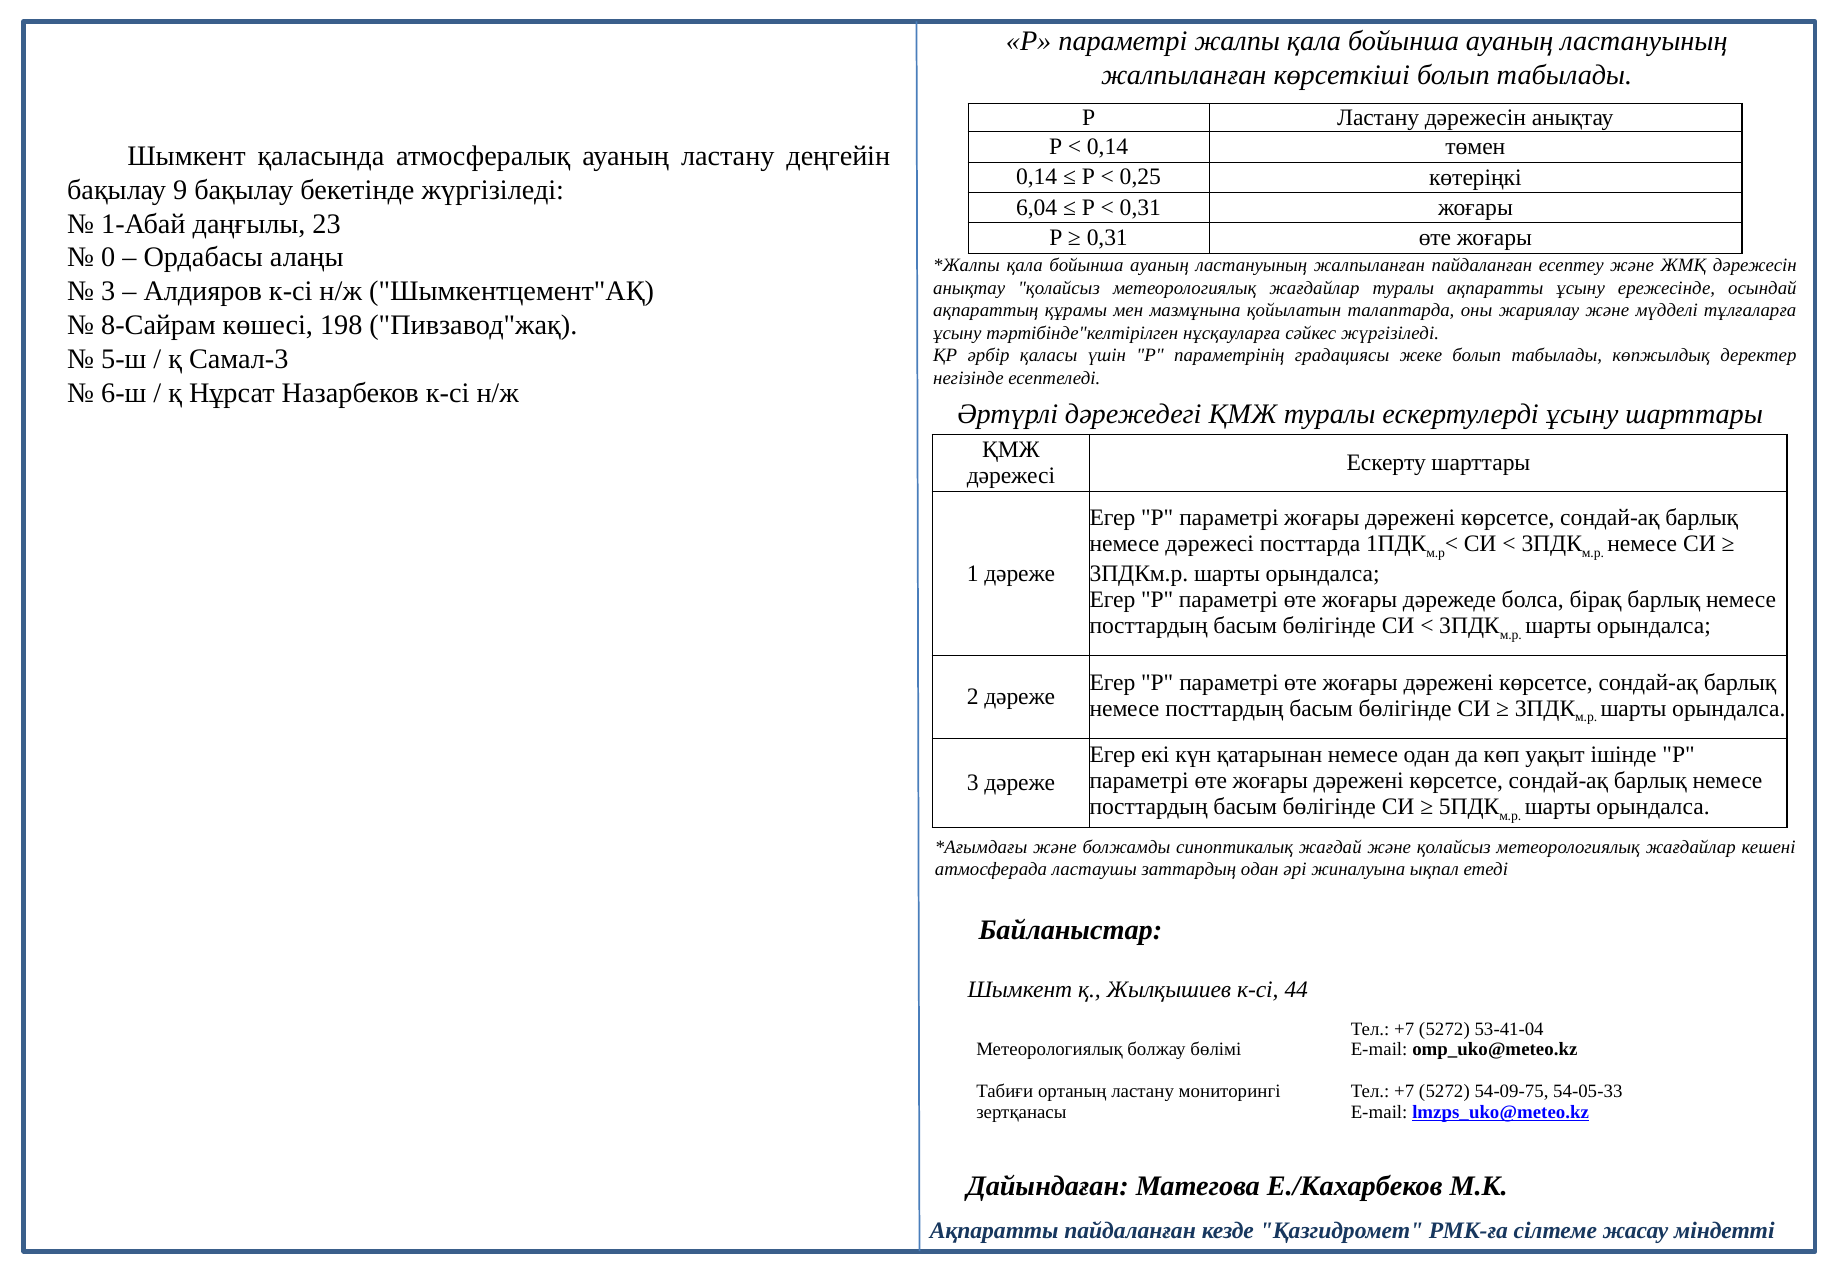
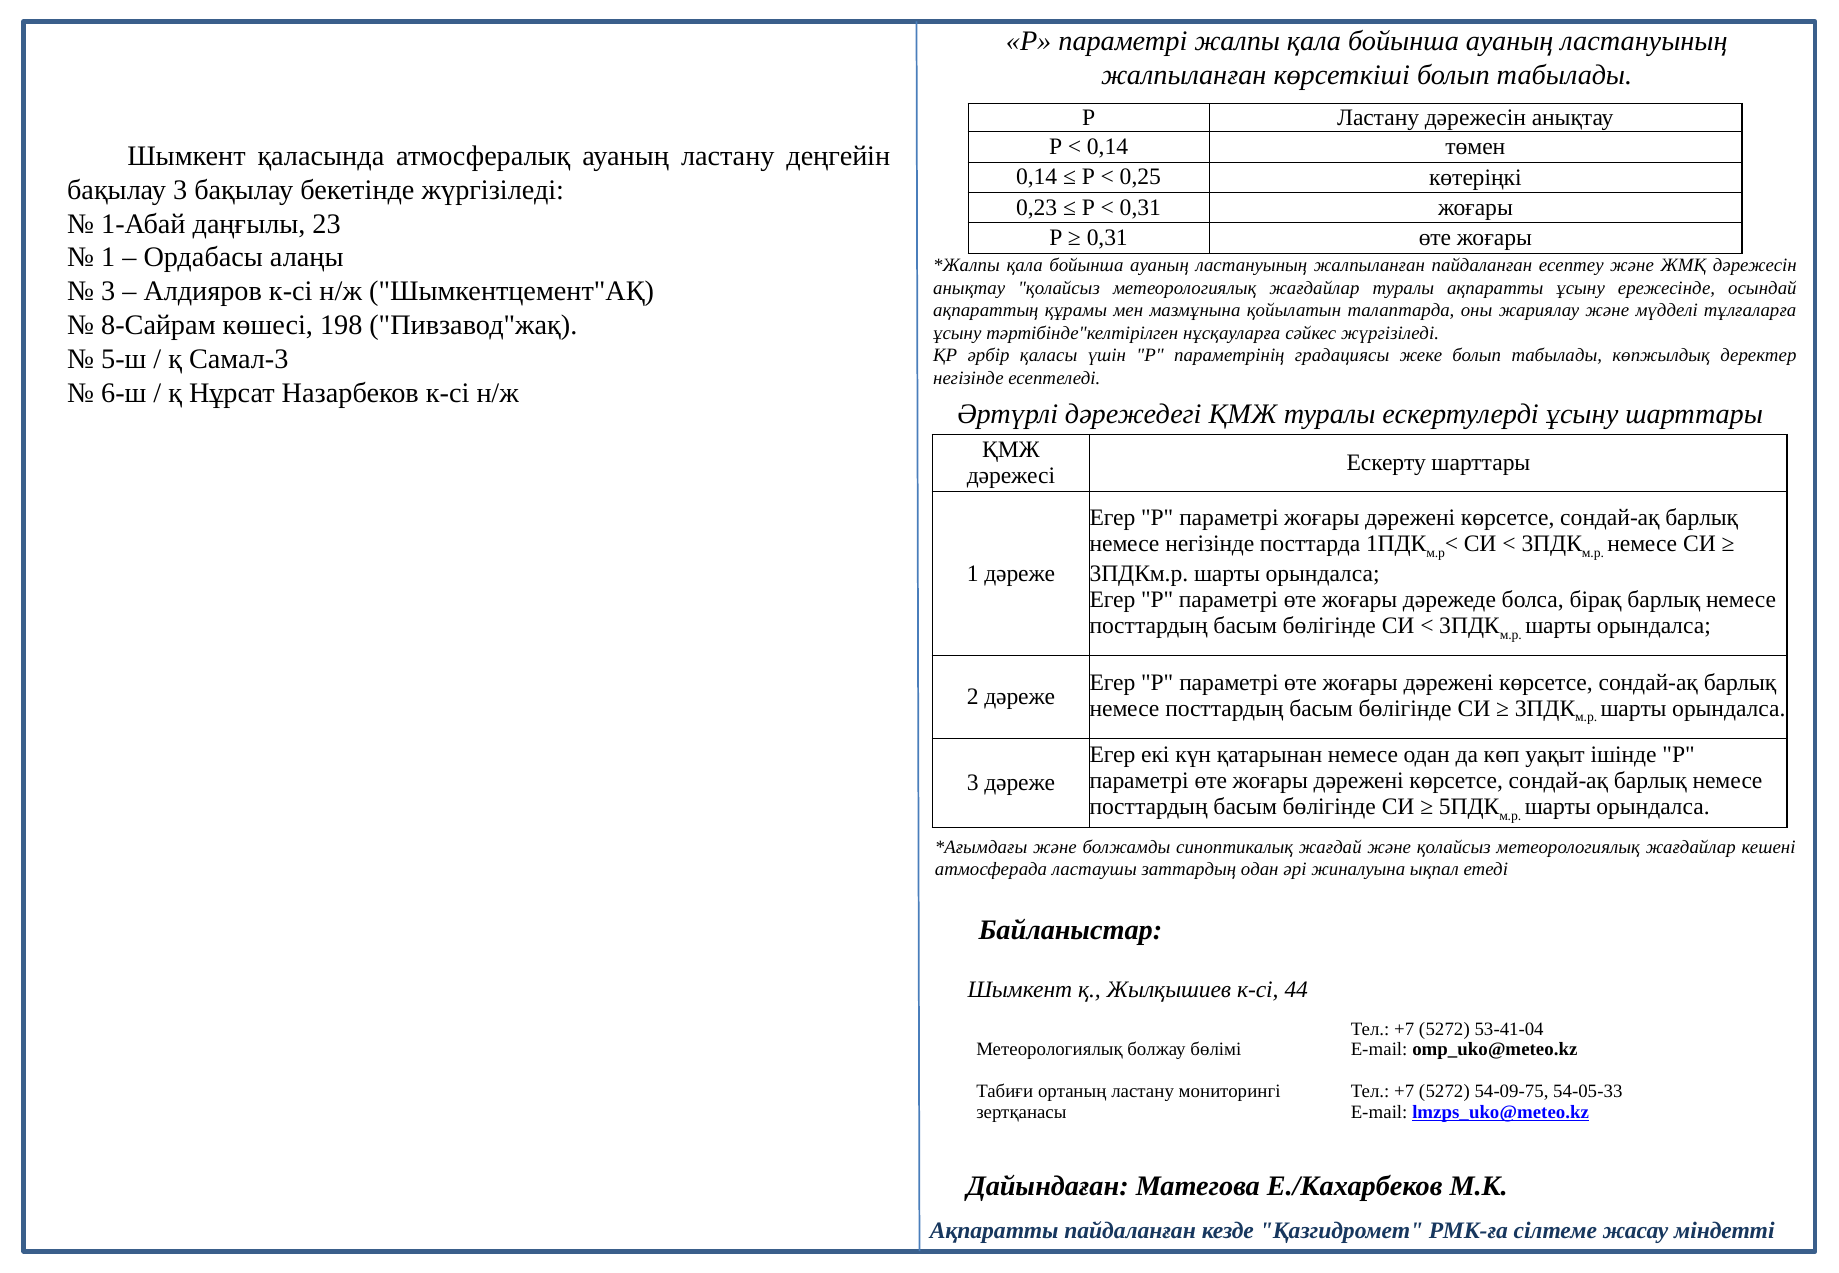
бақылау 9: 9 -> 3
6,04: 6,04 -> 0,23
0 at (108, 258): 0 -> 1
немесе дәрежесі: дәрежесі -> негізінде
